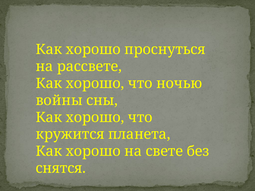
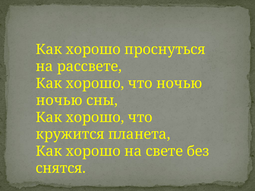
войны at (59, 101): войны -> ночью
